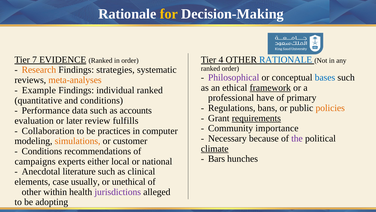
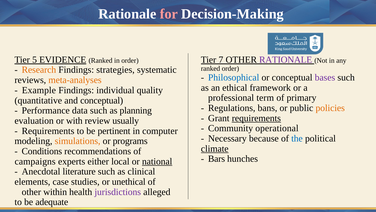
for colour: yellow -> pink
7: 7 -> 5
4: 4 -> 7
RATIONALE at (286, 60) colour: blue -> purple
Philosophical colour: purple -> blue
bases colour: blue -> purple
framework underline: present -> none
individual ranked: ranked -> quality
have: have -> term
and conditions: conditions -> conceptual
accounts: accounts -> planning
later: later -> with
fulfills: fulfills -> usually
importance: importance -> operational
Collaboration at (48, 131): Collaboration -> Requirements
practices: practices -> pertinent
the colour: purple -> blue
customer: customer -> programs
national underline: none -> present
usually: usually -> studies
adopting: adopting -> adequate
